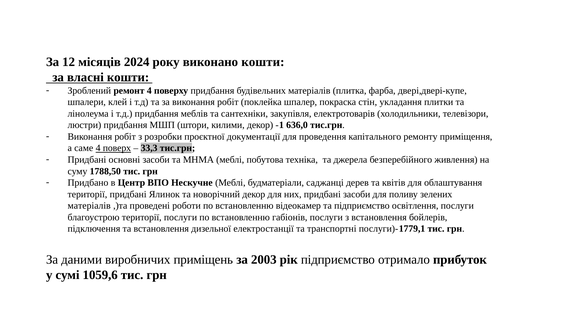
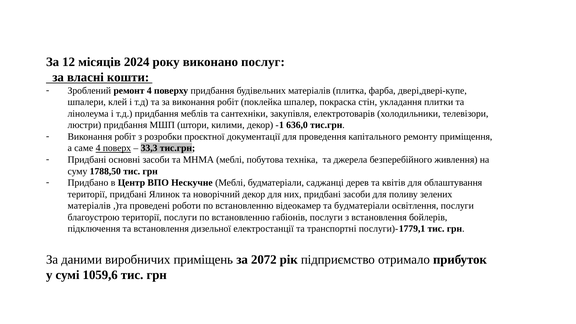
виконано кошти: кошти -> послуг
та підприємство: підприємство -> будматеріали
2003: 2003 -> 2072
